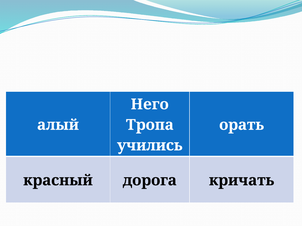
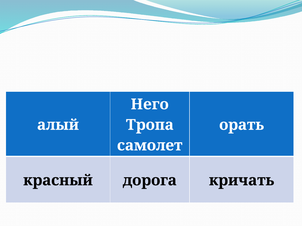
учились: учились -> самолет
